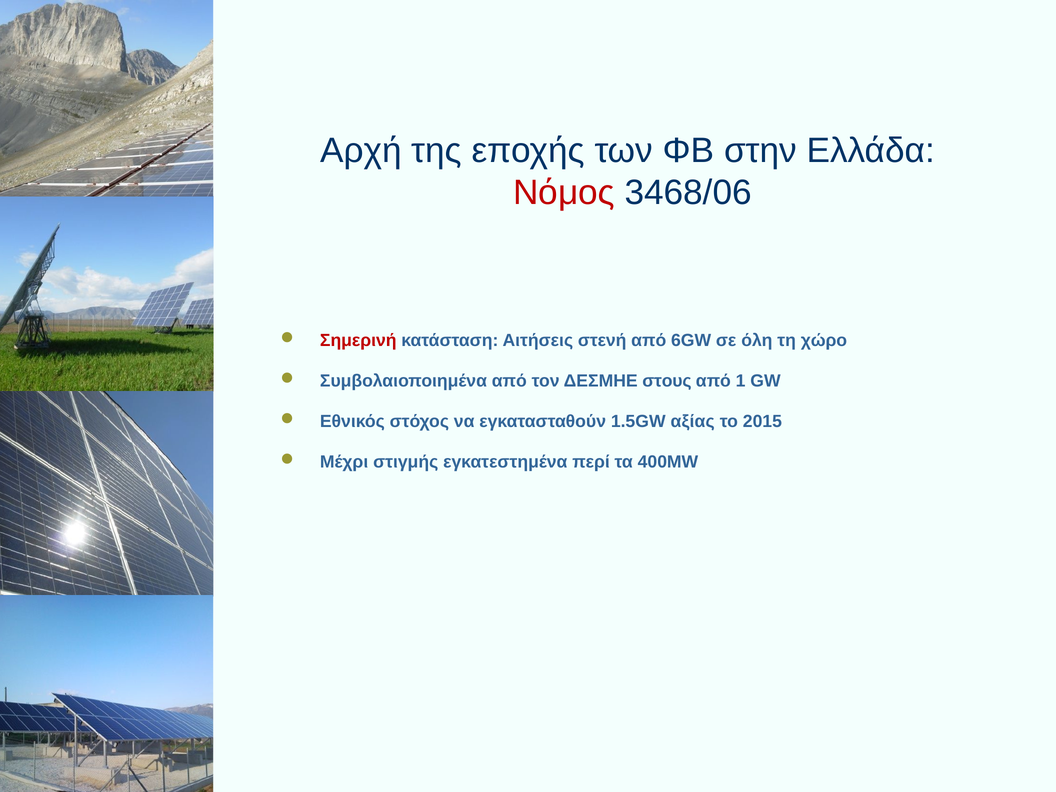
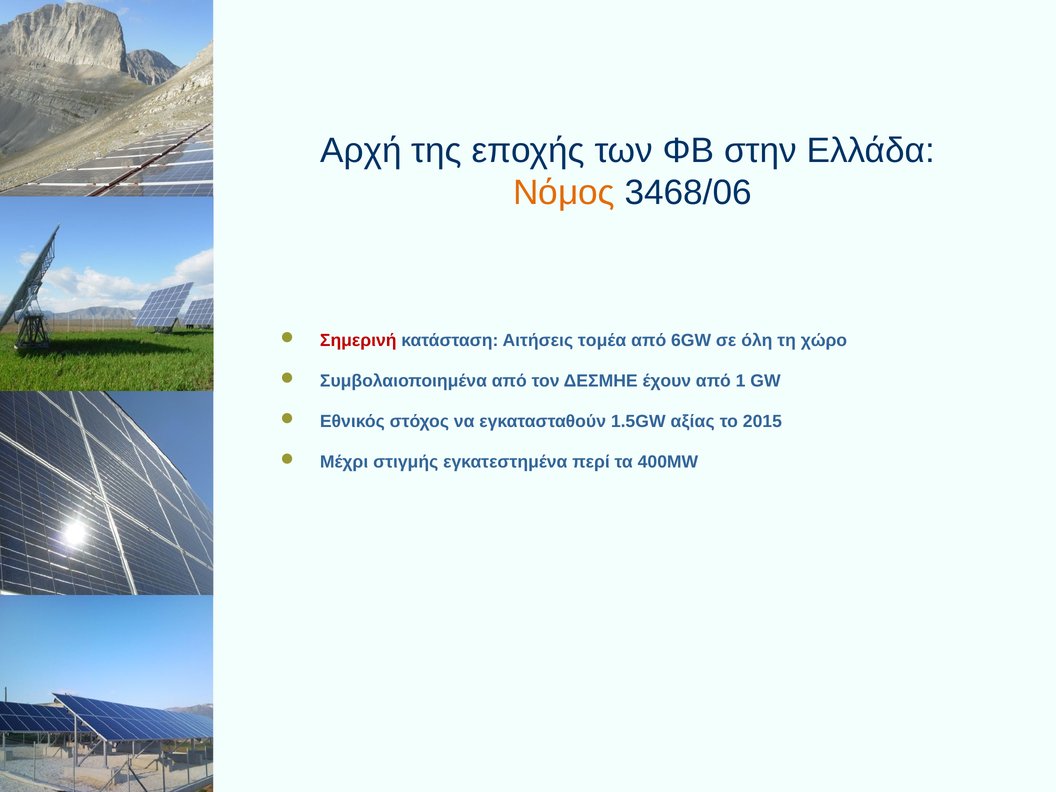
Νόμος colour: red -> orange
στενή: στενή -> τομέα
στους: στους -> έχουν
